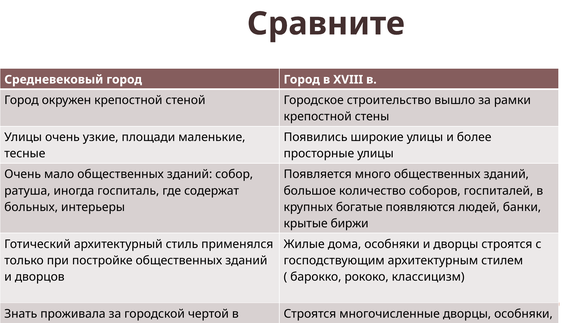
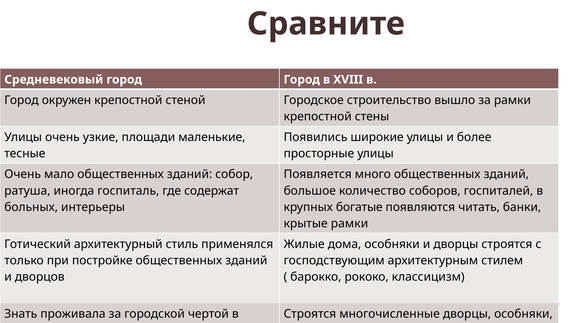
людей: людей -> читать
крытые биржи: биржи -> рамки
